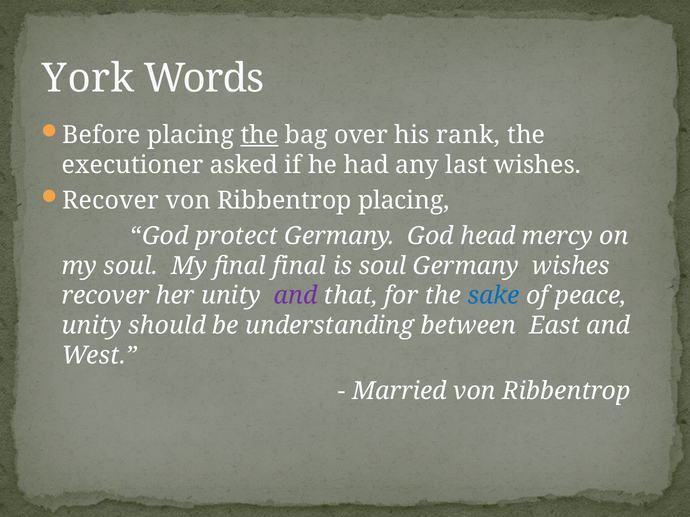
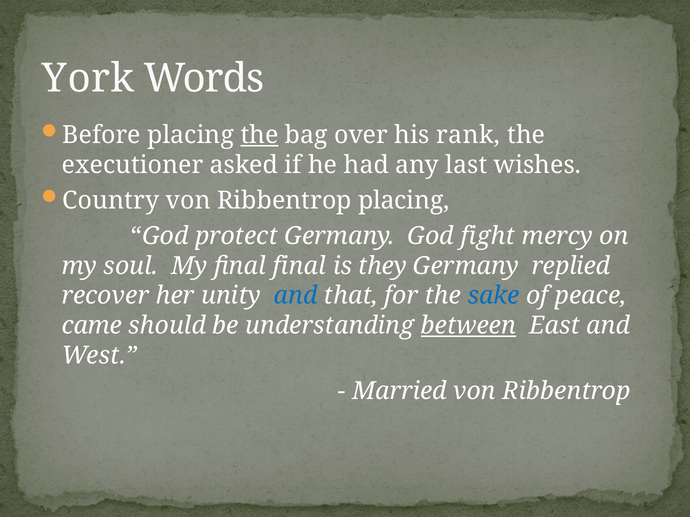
Recover at (111, 201): Recover -> Country
head: head -> fight
is soul: soul -> they
Germany wishes: wishes -> replied
and at (296, 296) colour: purple -> blue
unity at (92, 326): unity -> came
between underline: none -> present
